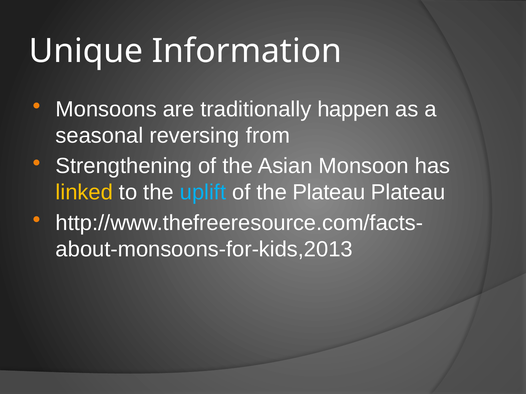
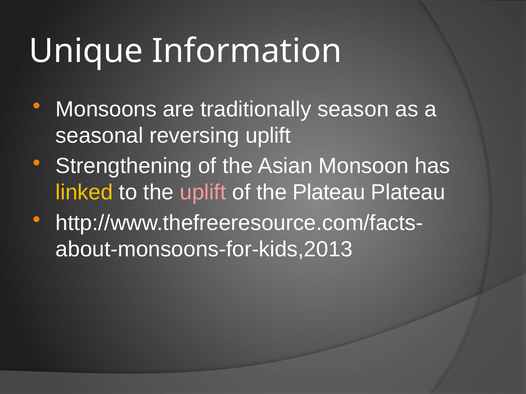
happen: happen -> season
reversing from: from -> uplift
uplift at (203, 193) colour: light blue -> pink
